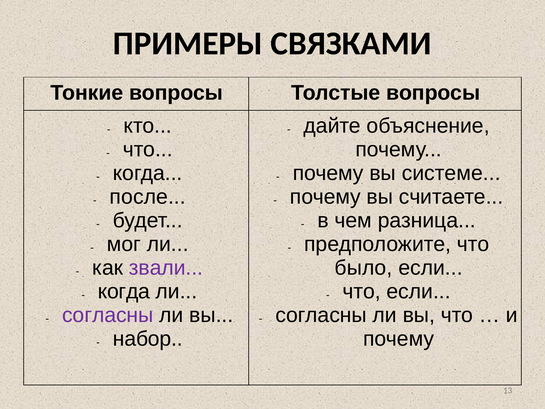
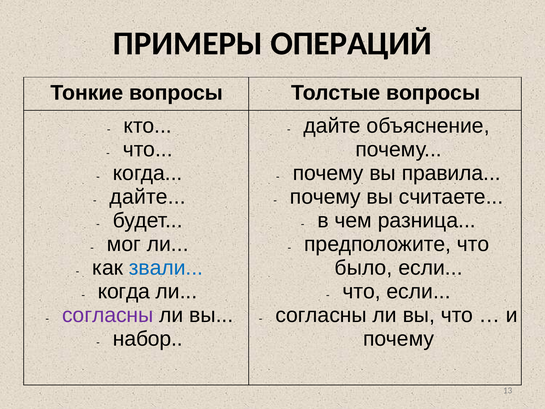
СВЯЗКАМИ: СВЯЗКАМИ -> ОПЕРАЦИЙ
системе: системе -> правила
после at (148, 197): после -> дайте
звали colour: purple -> blue
